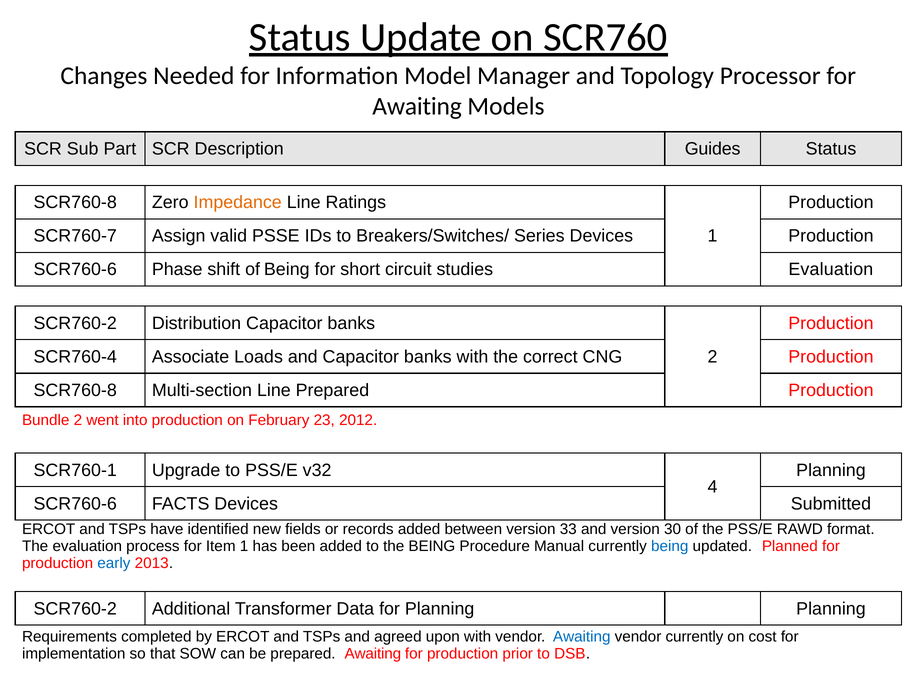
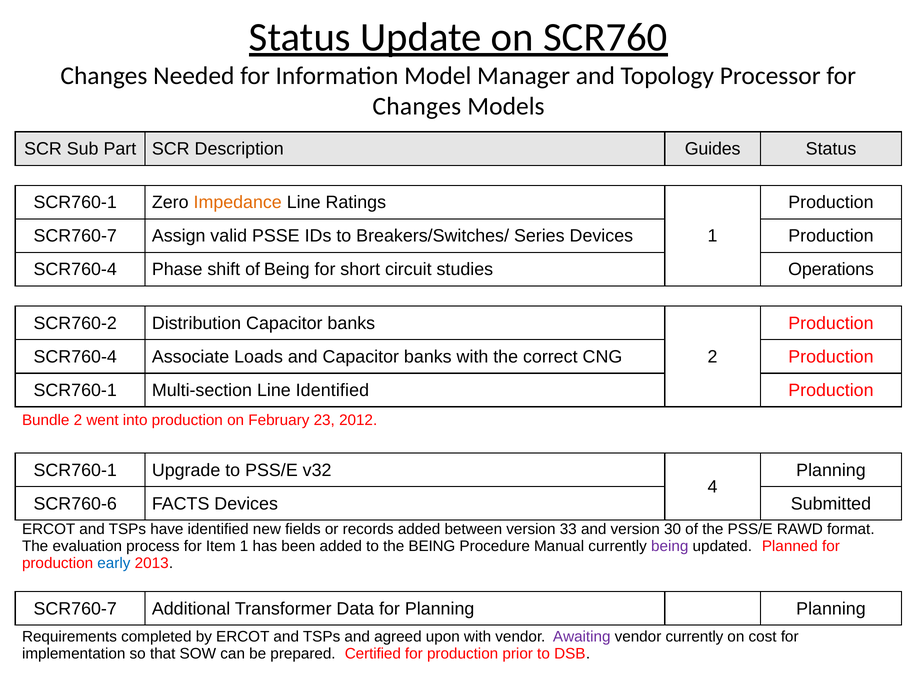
Awaiting at (417, 106): Awaiting -> Changes
SCR760-8 at (75, 202): SCR760-8 -> SCR760-1
SCR760-6 at (75, 269): SCR760-6 -> SCR760-4
studies Evaluation: Evaluation -> Operations
SCR760-8 at (75, 390): SCR760-8 -> SCR760-1
Line Prepared: Prepared -> Identified
being at (670, 546) colour: blue -> purple
SCR760-2 at (75, 608): SCR760-2 -> SCR760-7
Awaiting at (582, 637) colour: blue -> purple
prepared Awaiting: Awaiting -> Certified
